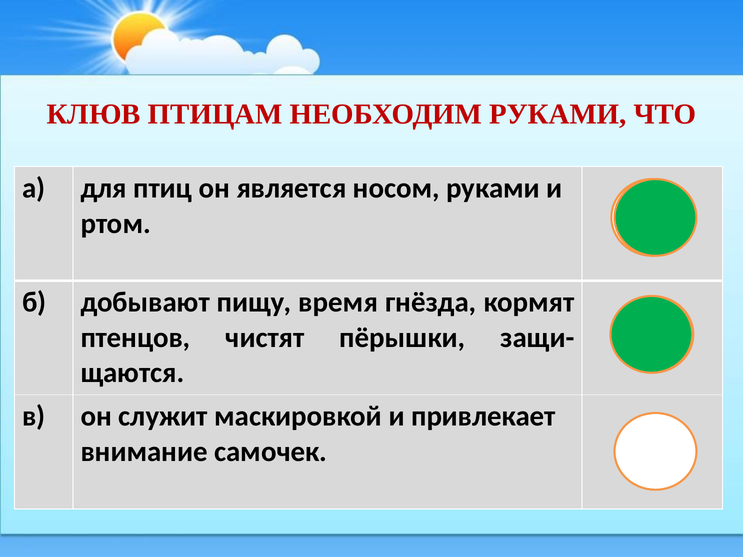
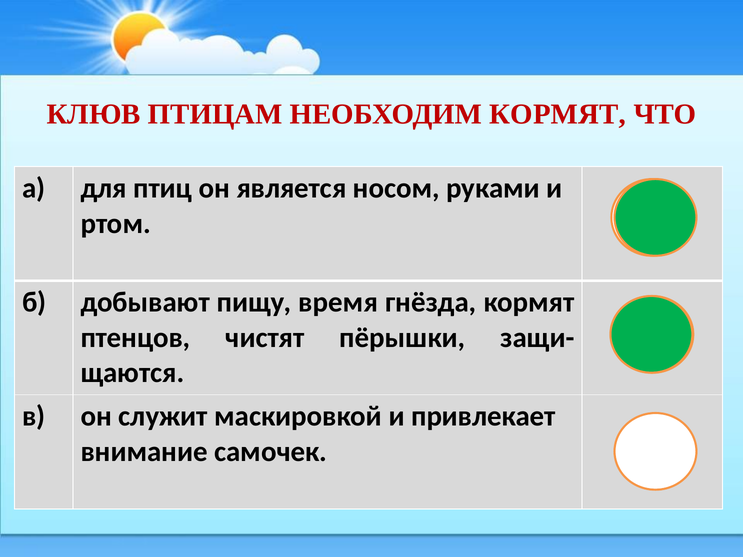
НЕОБХОДИМ РУКАМИ: РУКАМИ -> КОРМЯТ
